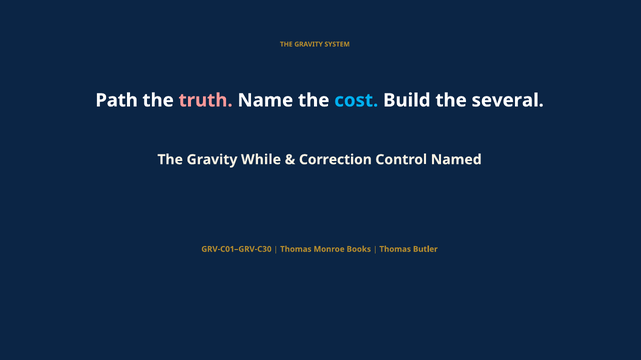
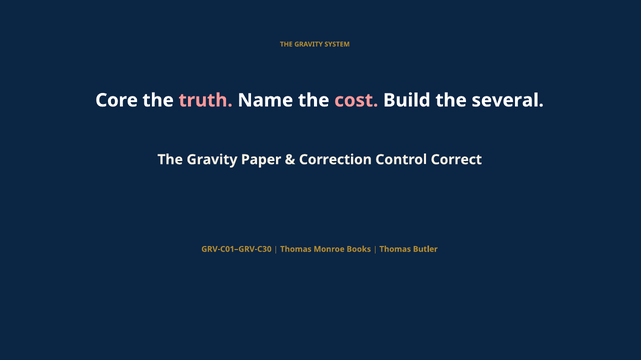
Path: Path -> Core
cost colour: light blue -> pink
While: While -> Paper
Named: Named -> Correct
